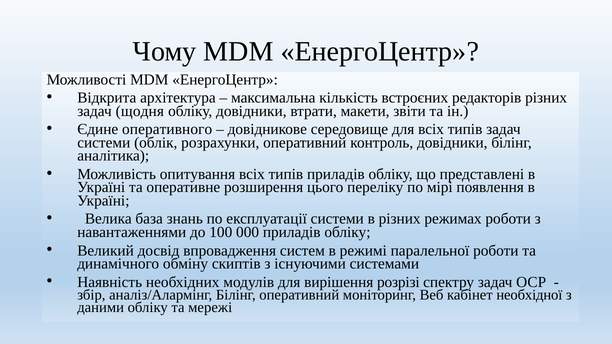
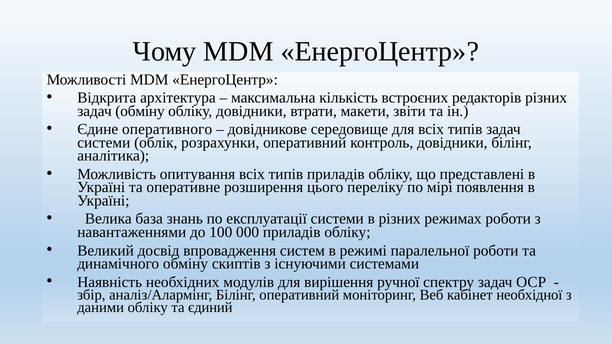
задач щодня: щодня -> обміну
розрізі: розрізі -> ручної
мережі: мережі -> єдиний
